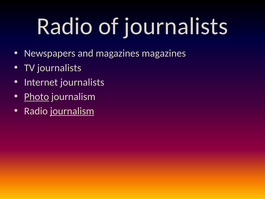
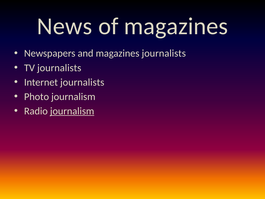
Radio at (65, 26): Radio -> News
of journalists: journalists -> magazines
magazines magazines: magazines -> journalists
Photo underline: present -> none
